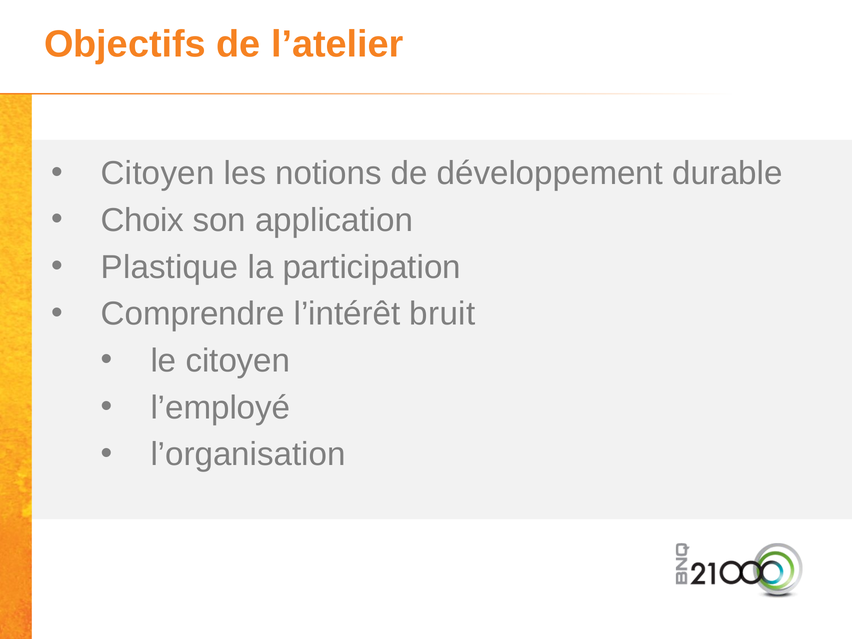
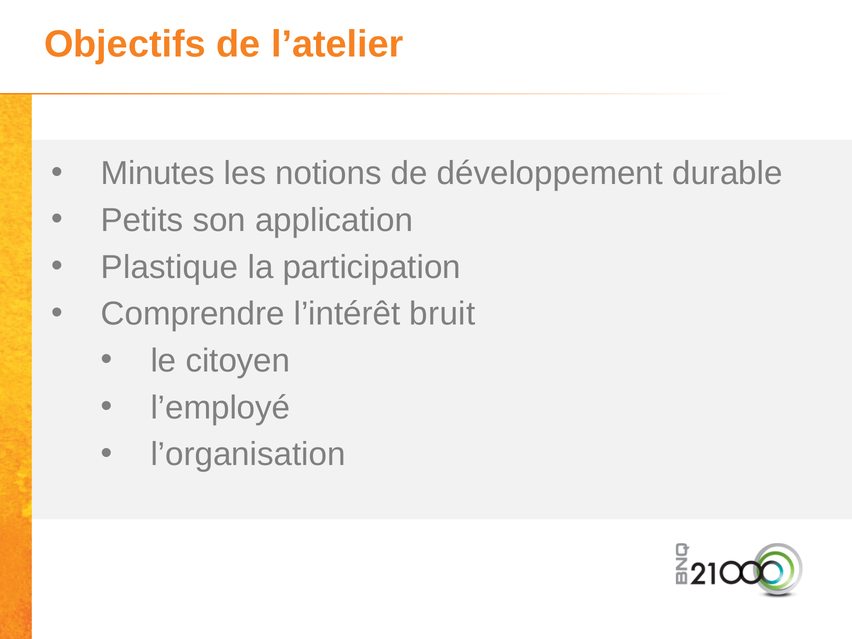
Citoyen at (158, 173): Citoyen -> Minutes
Choix: Choix -> Petits
